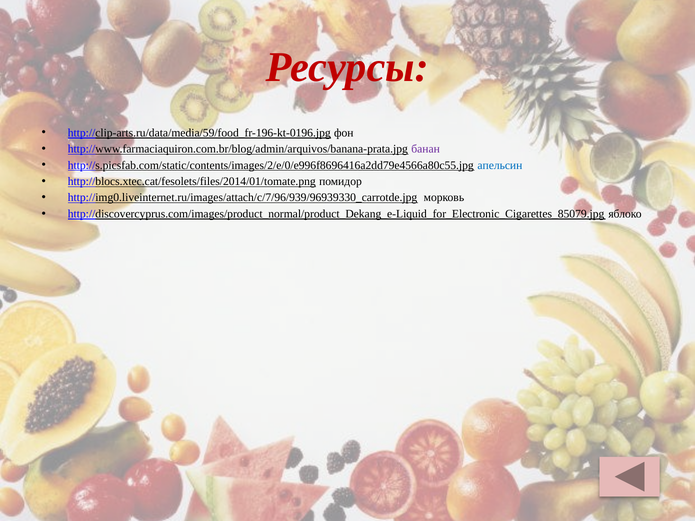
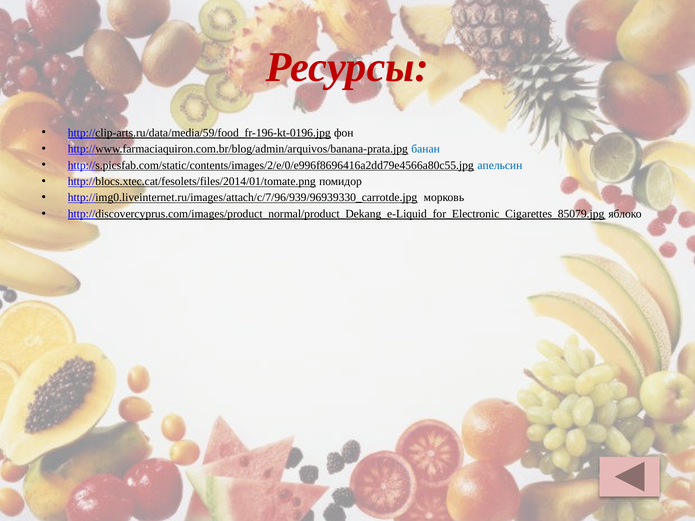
банан colour: purple -> blue
